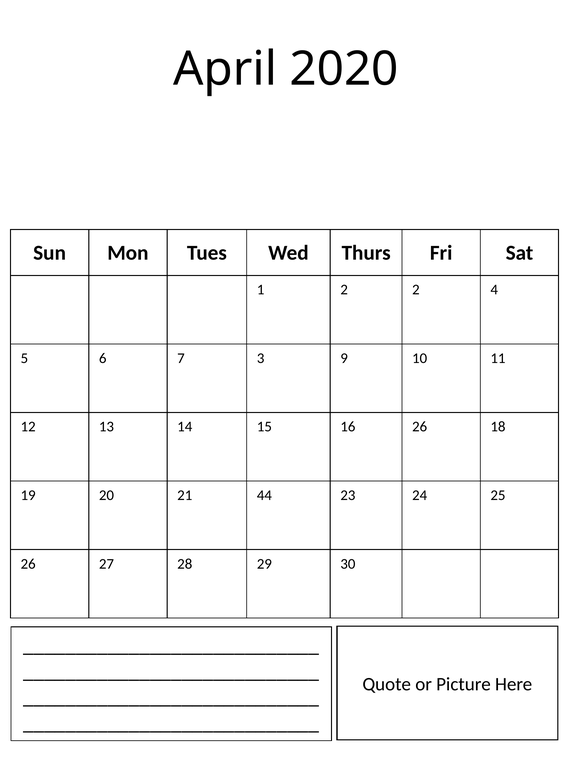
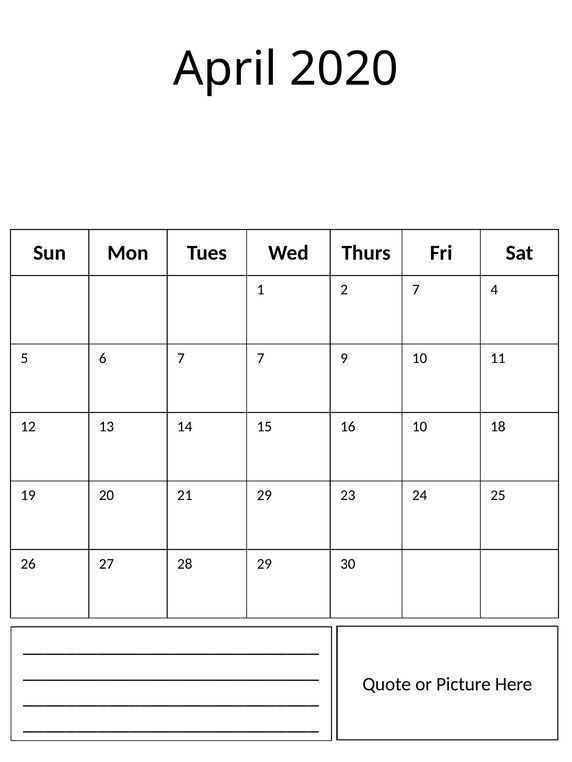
2 2: 2 -> 7
7 3: 3 -> 7
16 26: 26 -> 10
21 44: 44 -> 29
